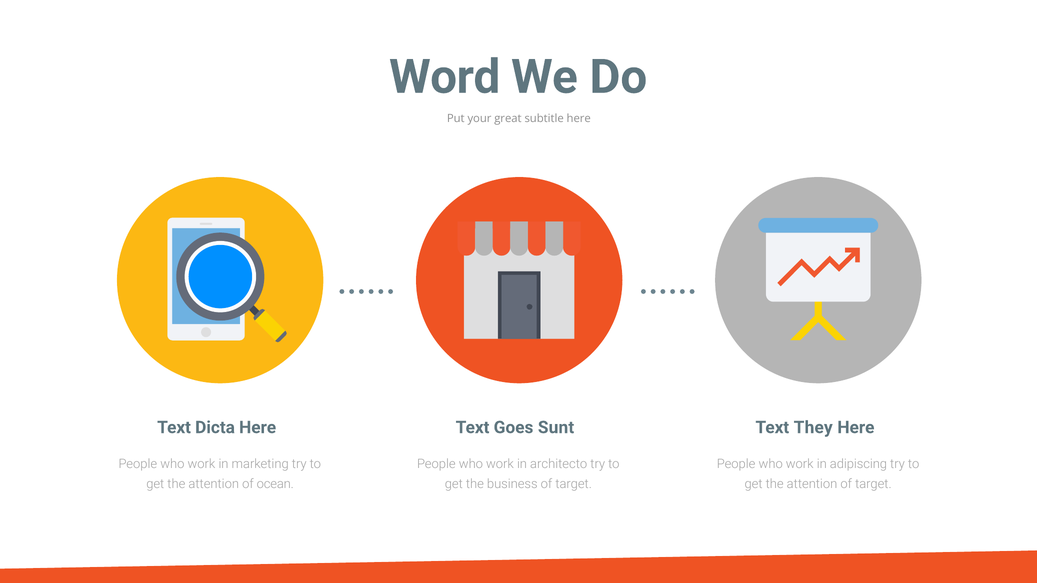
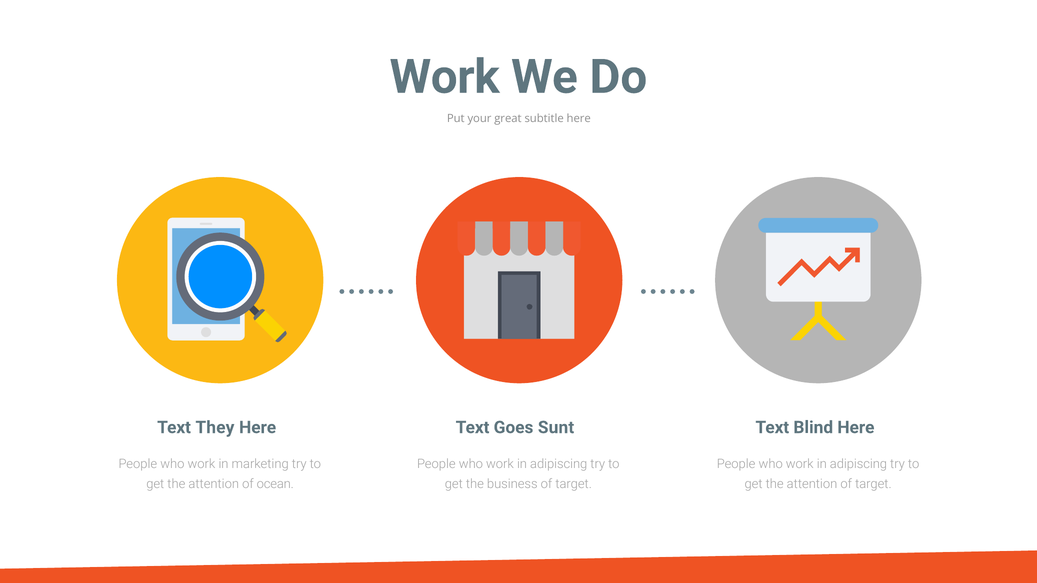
Word at (445, 77): Word -> Work
Dicta: Dicta -> They
They: They -> Blind
architecto at (559, 464): architecto -> adipiscing
